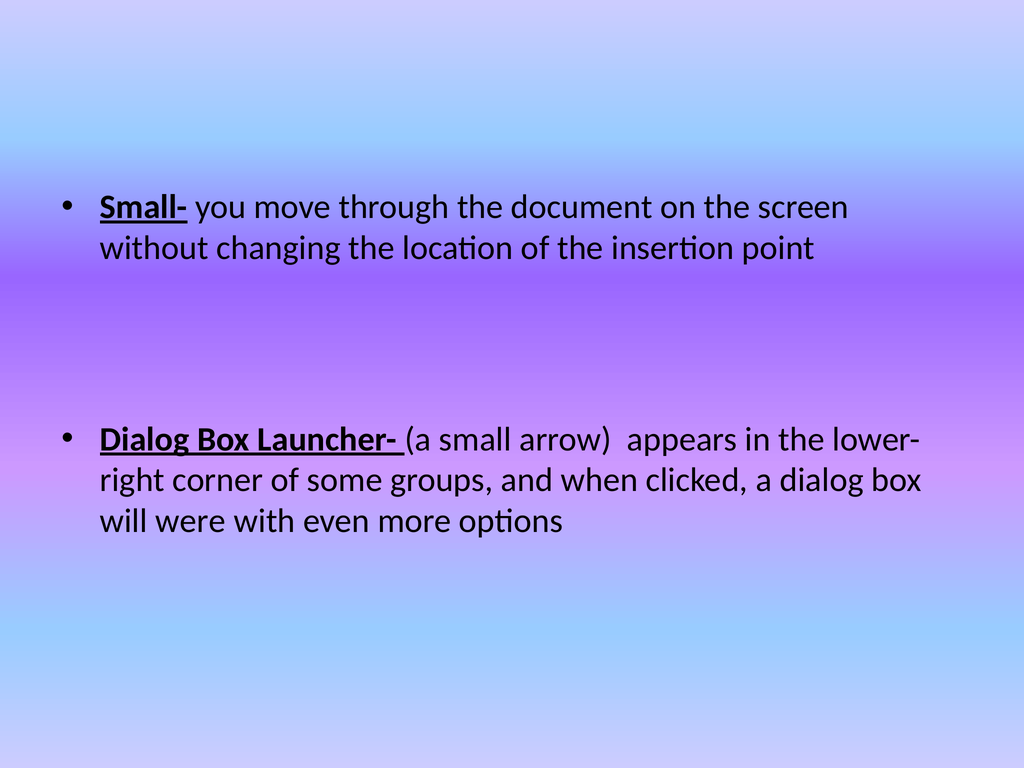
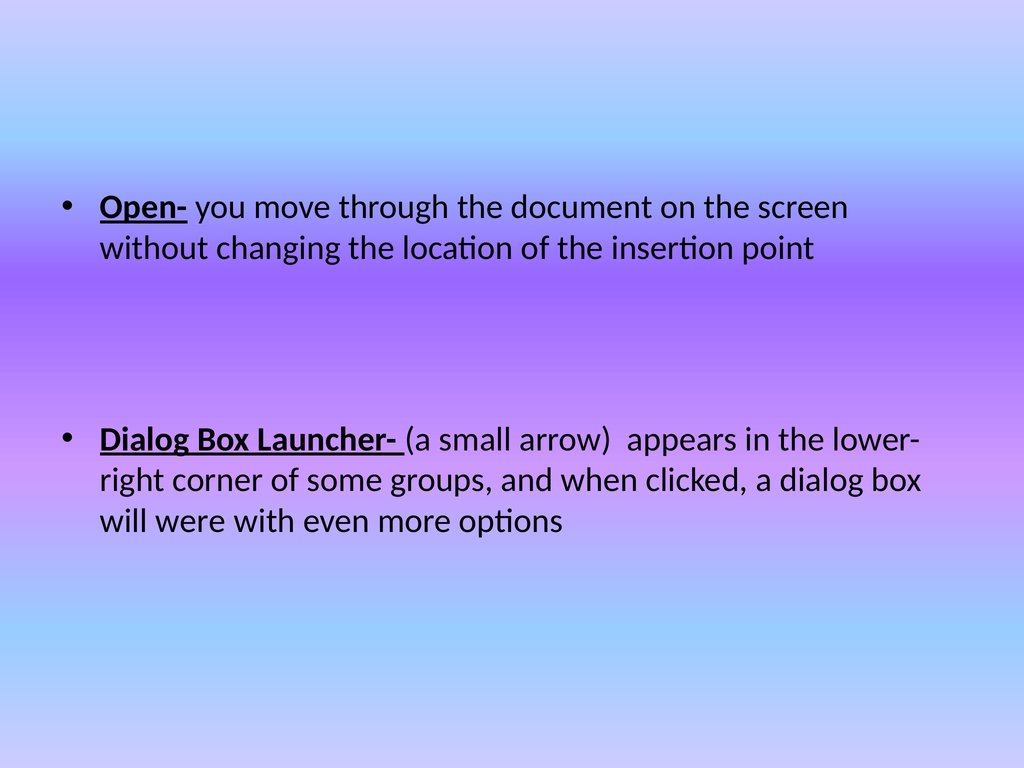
Small-: Small- -> Open-
